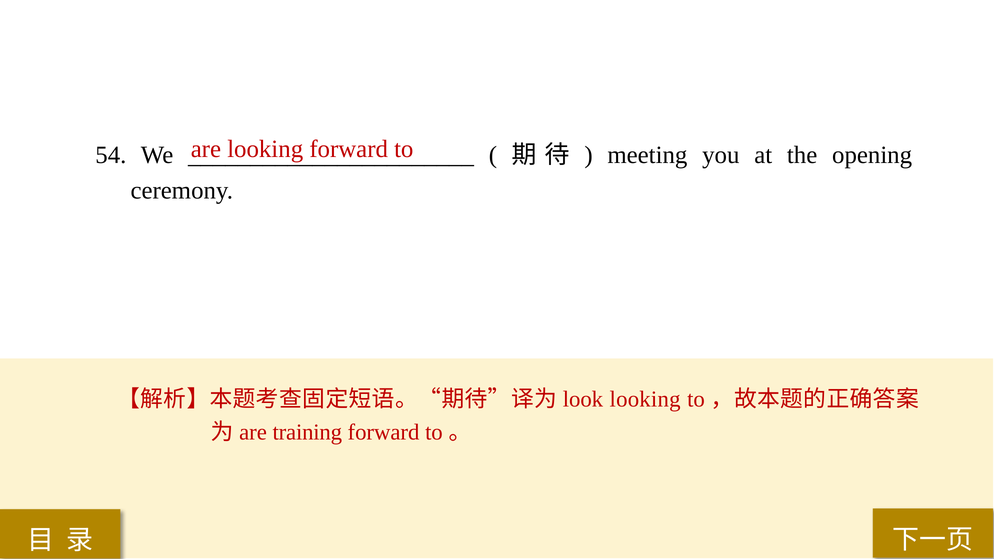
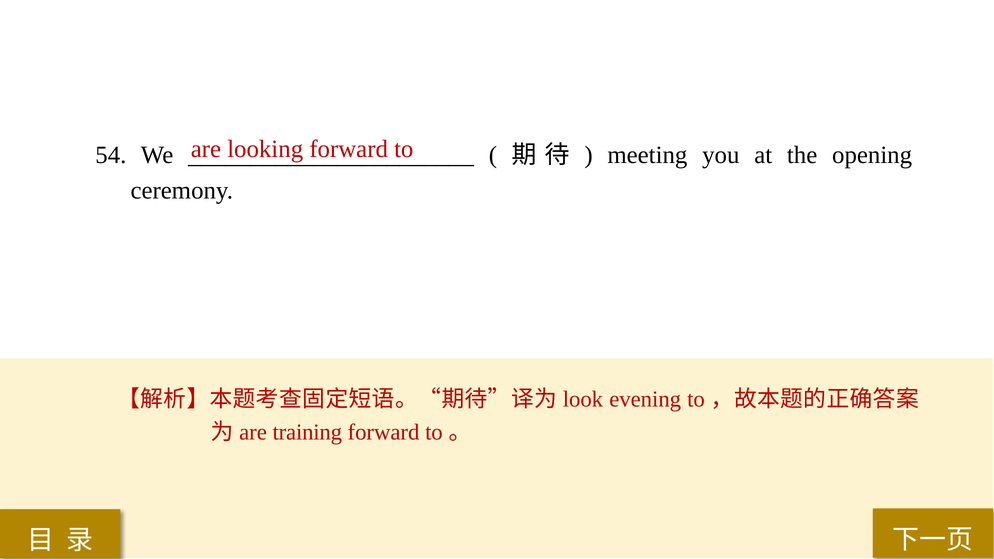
looking at (645, 399): looking -> evening
